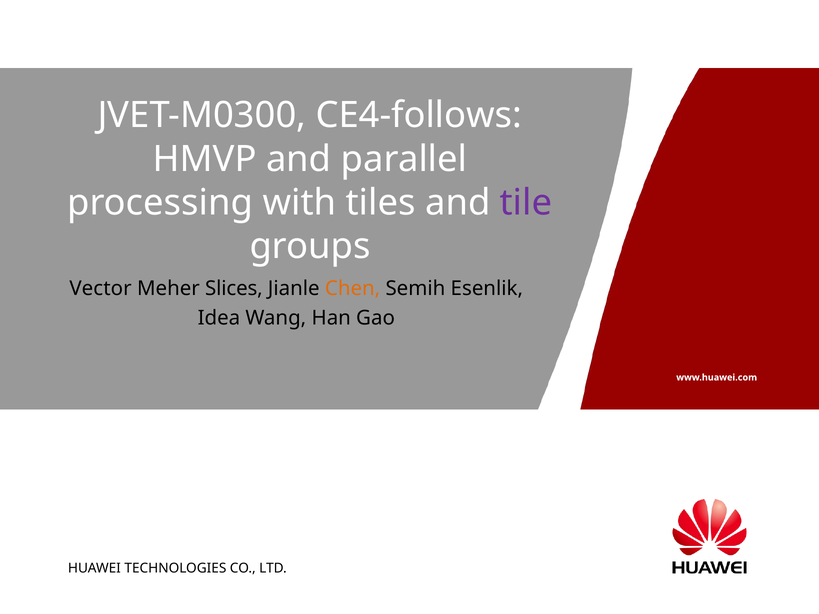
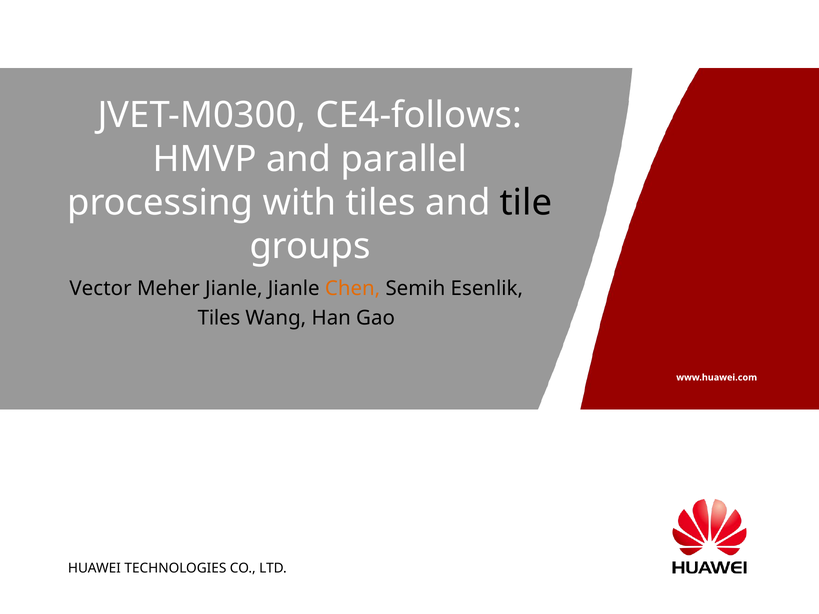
tile colour: purple -> black
Meher Slices: Slices -> Jianle
Idea at (219, 318): Idea -> Tiles
